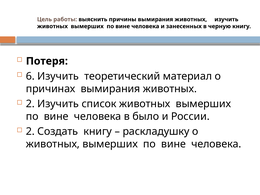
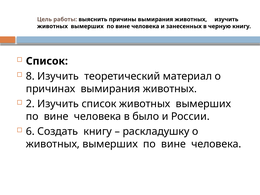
Потеря at (47, 61): Потеря -> Список
6: 6 -> 8
2 at (30, 132): 2 -> 6
